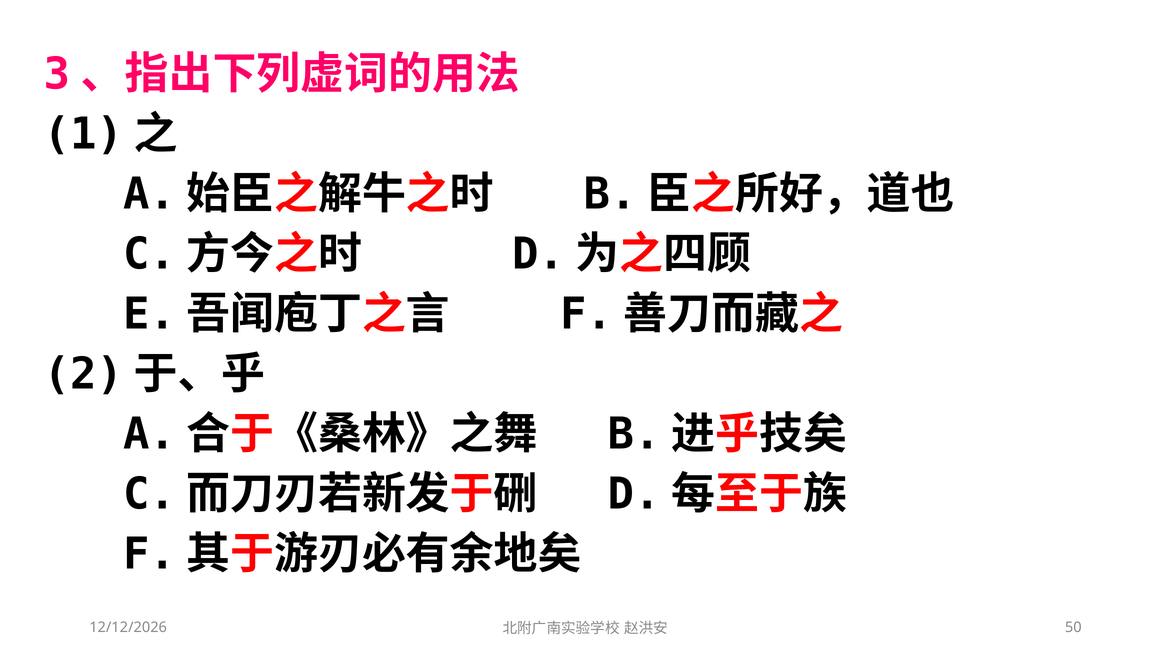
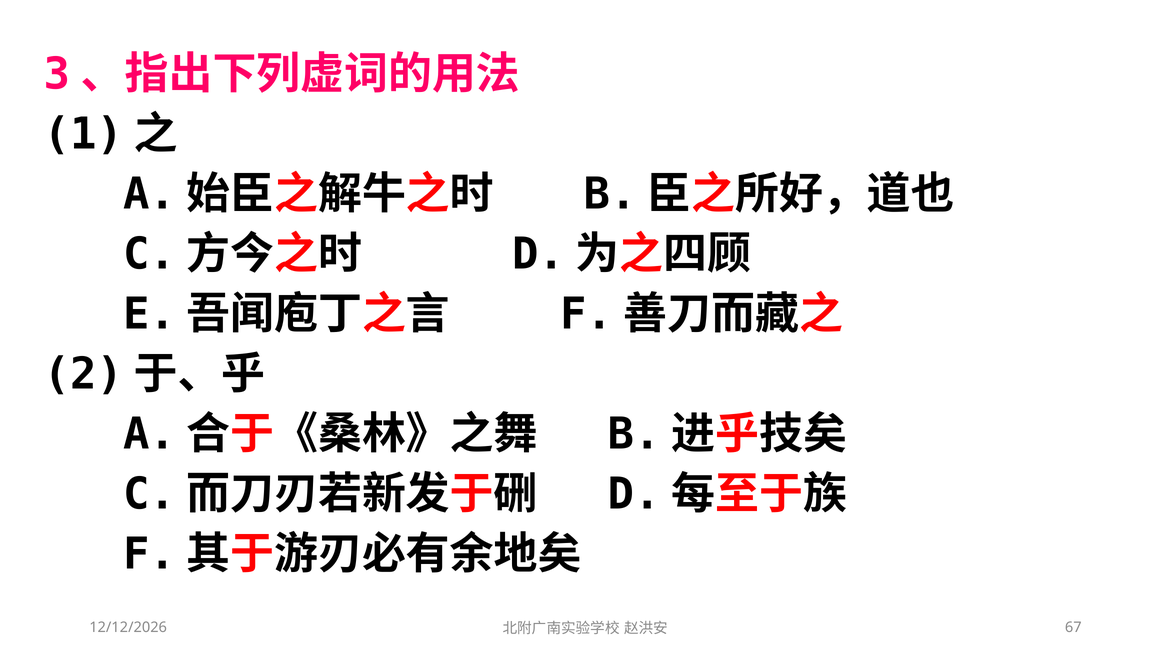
50: 50 -> 67
